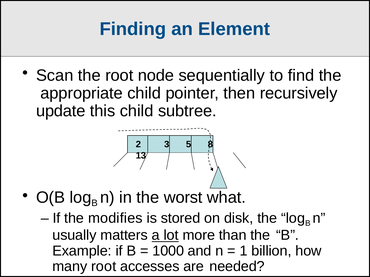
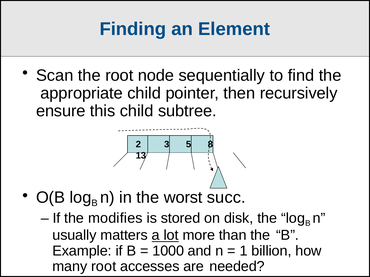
update: update -> ensure
what: what -> succ
